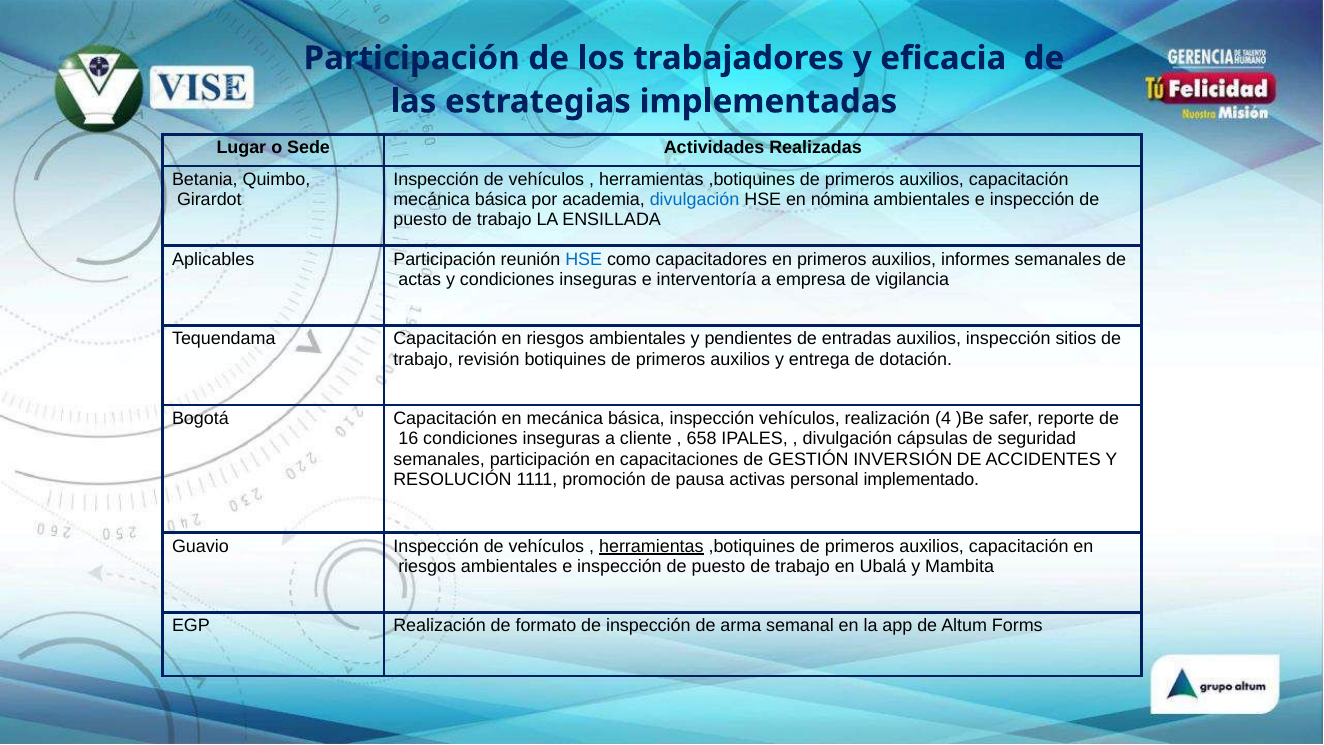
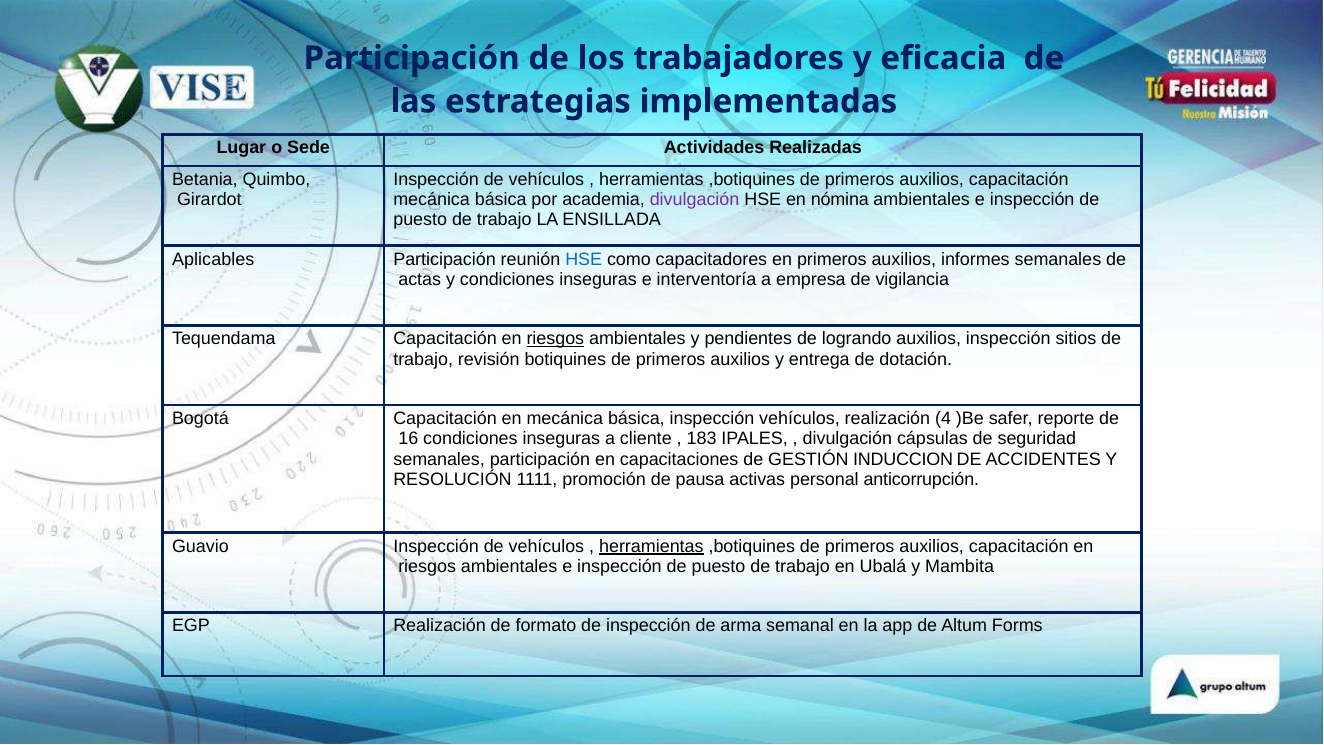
divulgación at (695, 200) colour: blue -> purple
riesgos at (555, 339) underline: none -> present
entradas: entradas -> logrando
658: 658 -> 183
INVERSIÓN: INVERSIÓN -> INDUCCION
implementado: implementado -> anticorrupción
